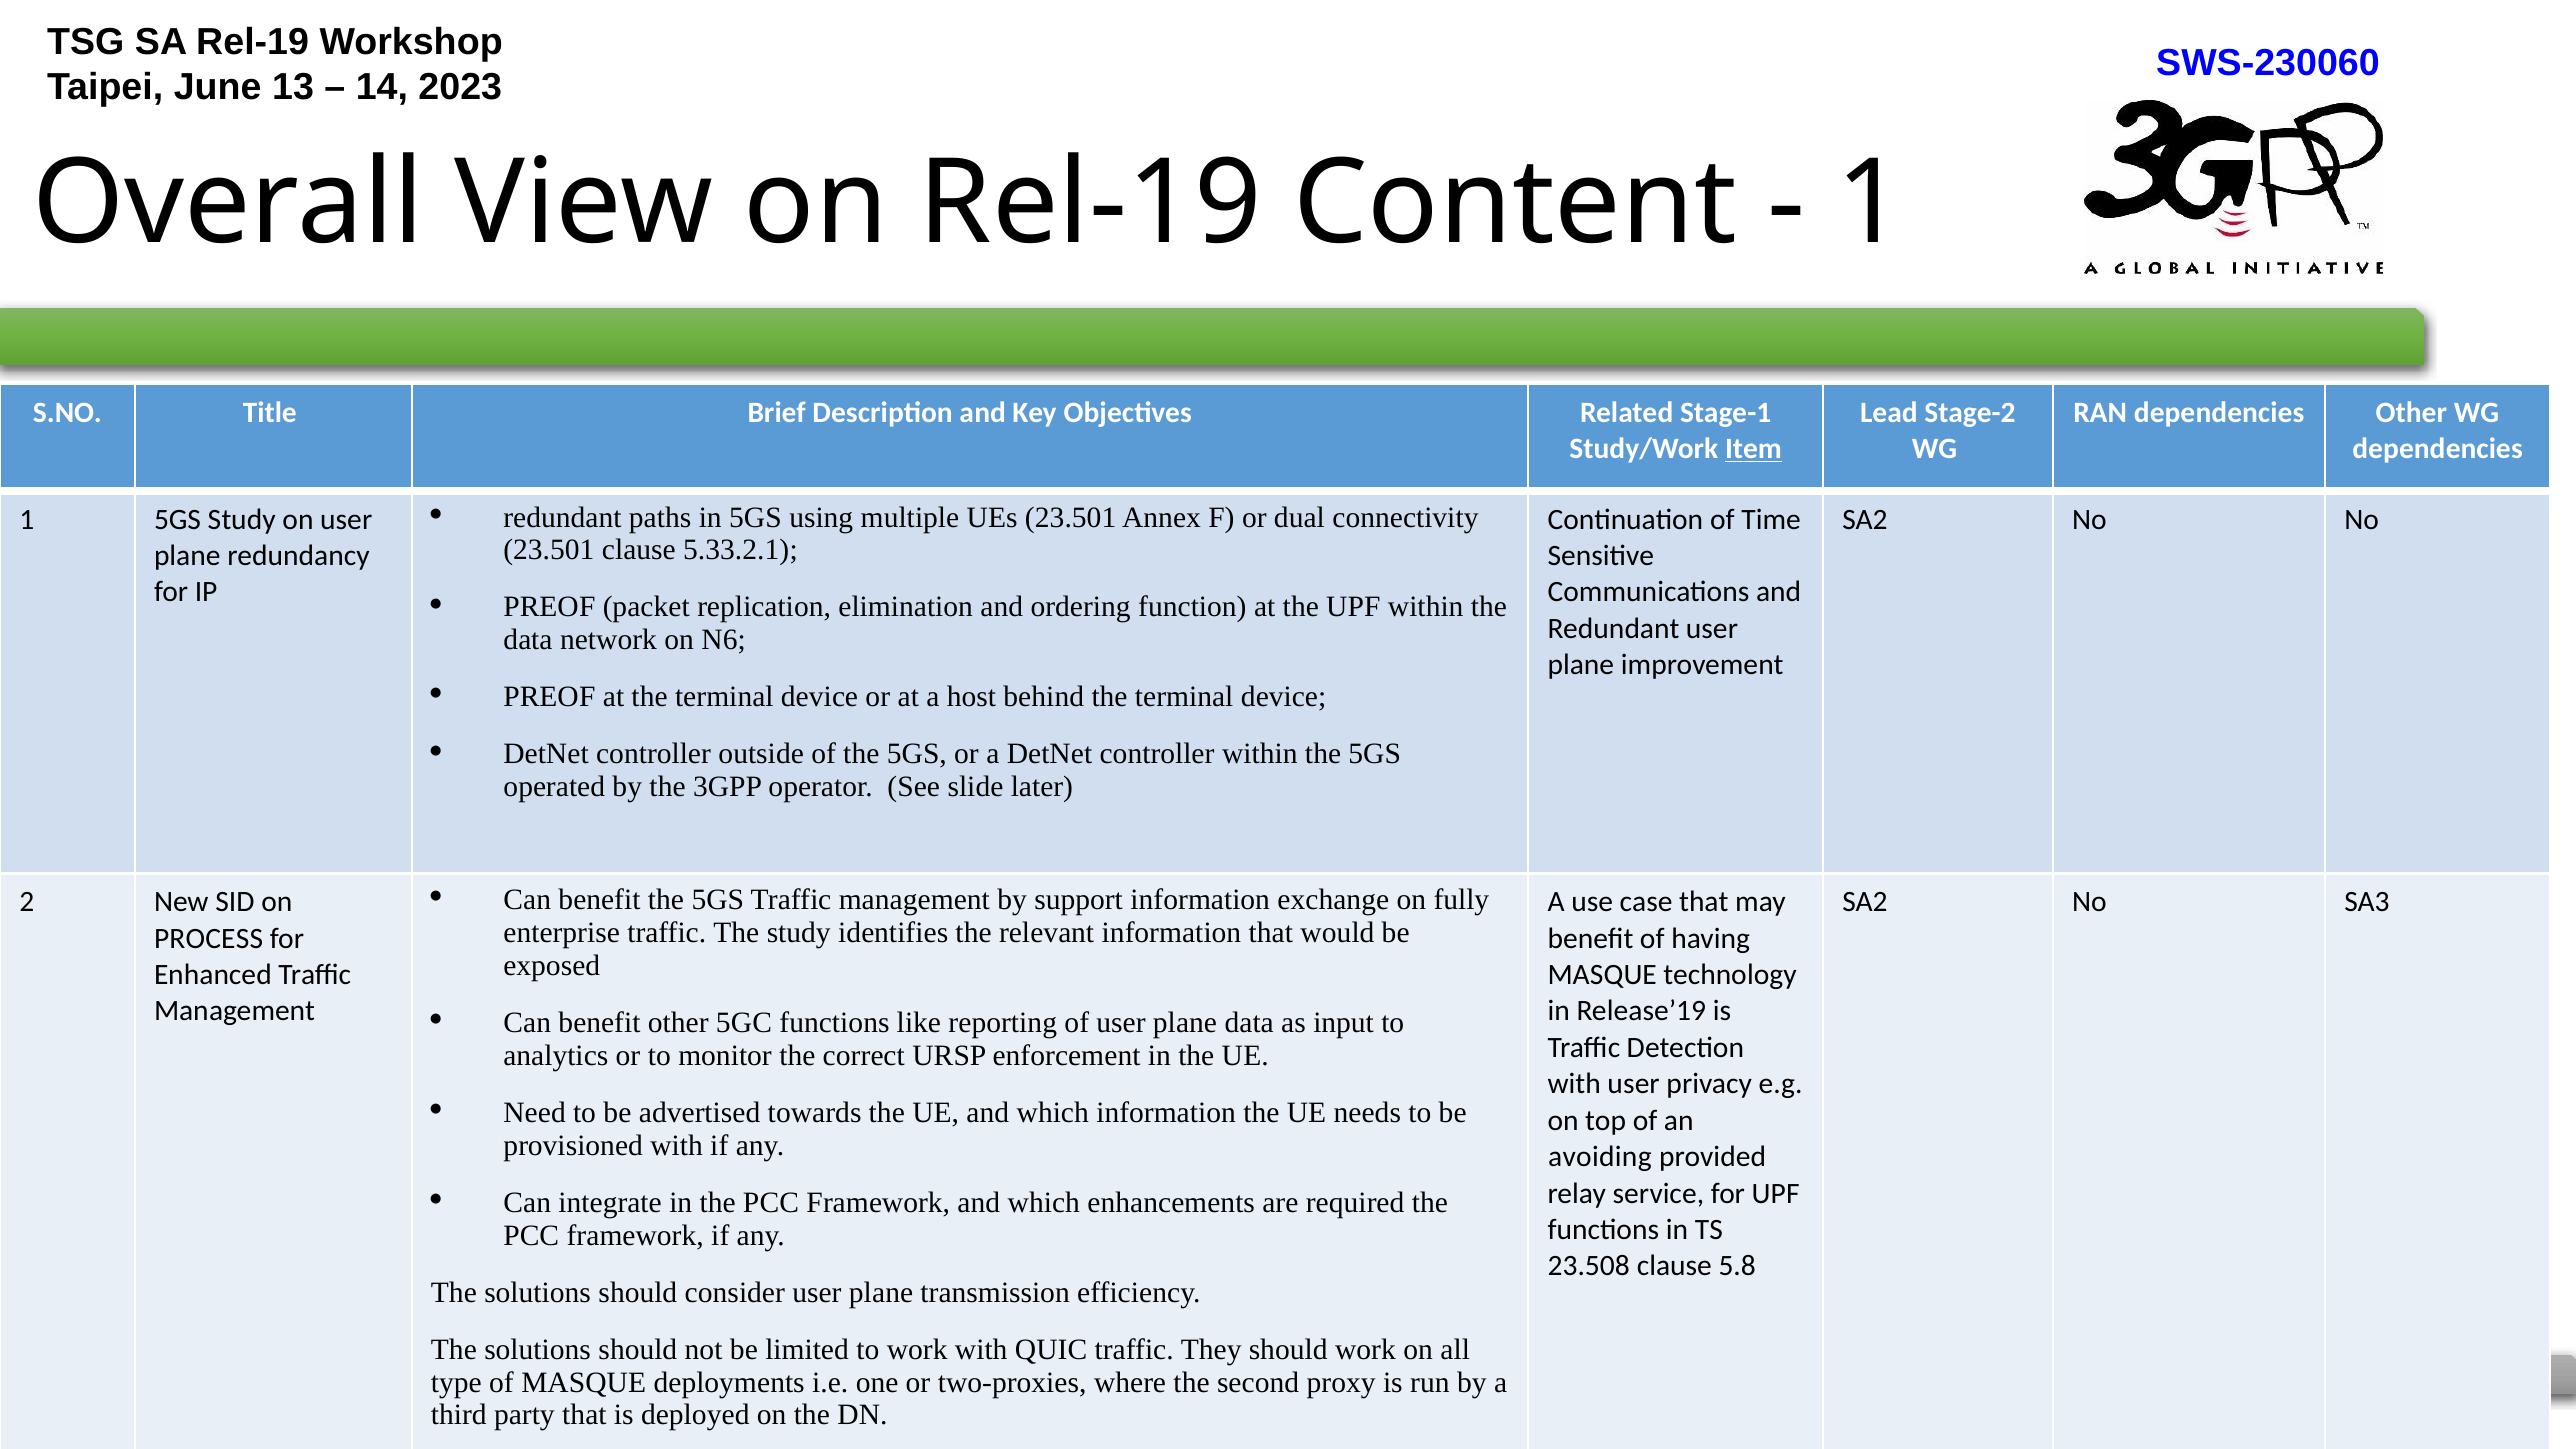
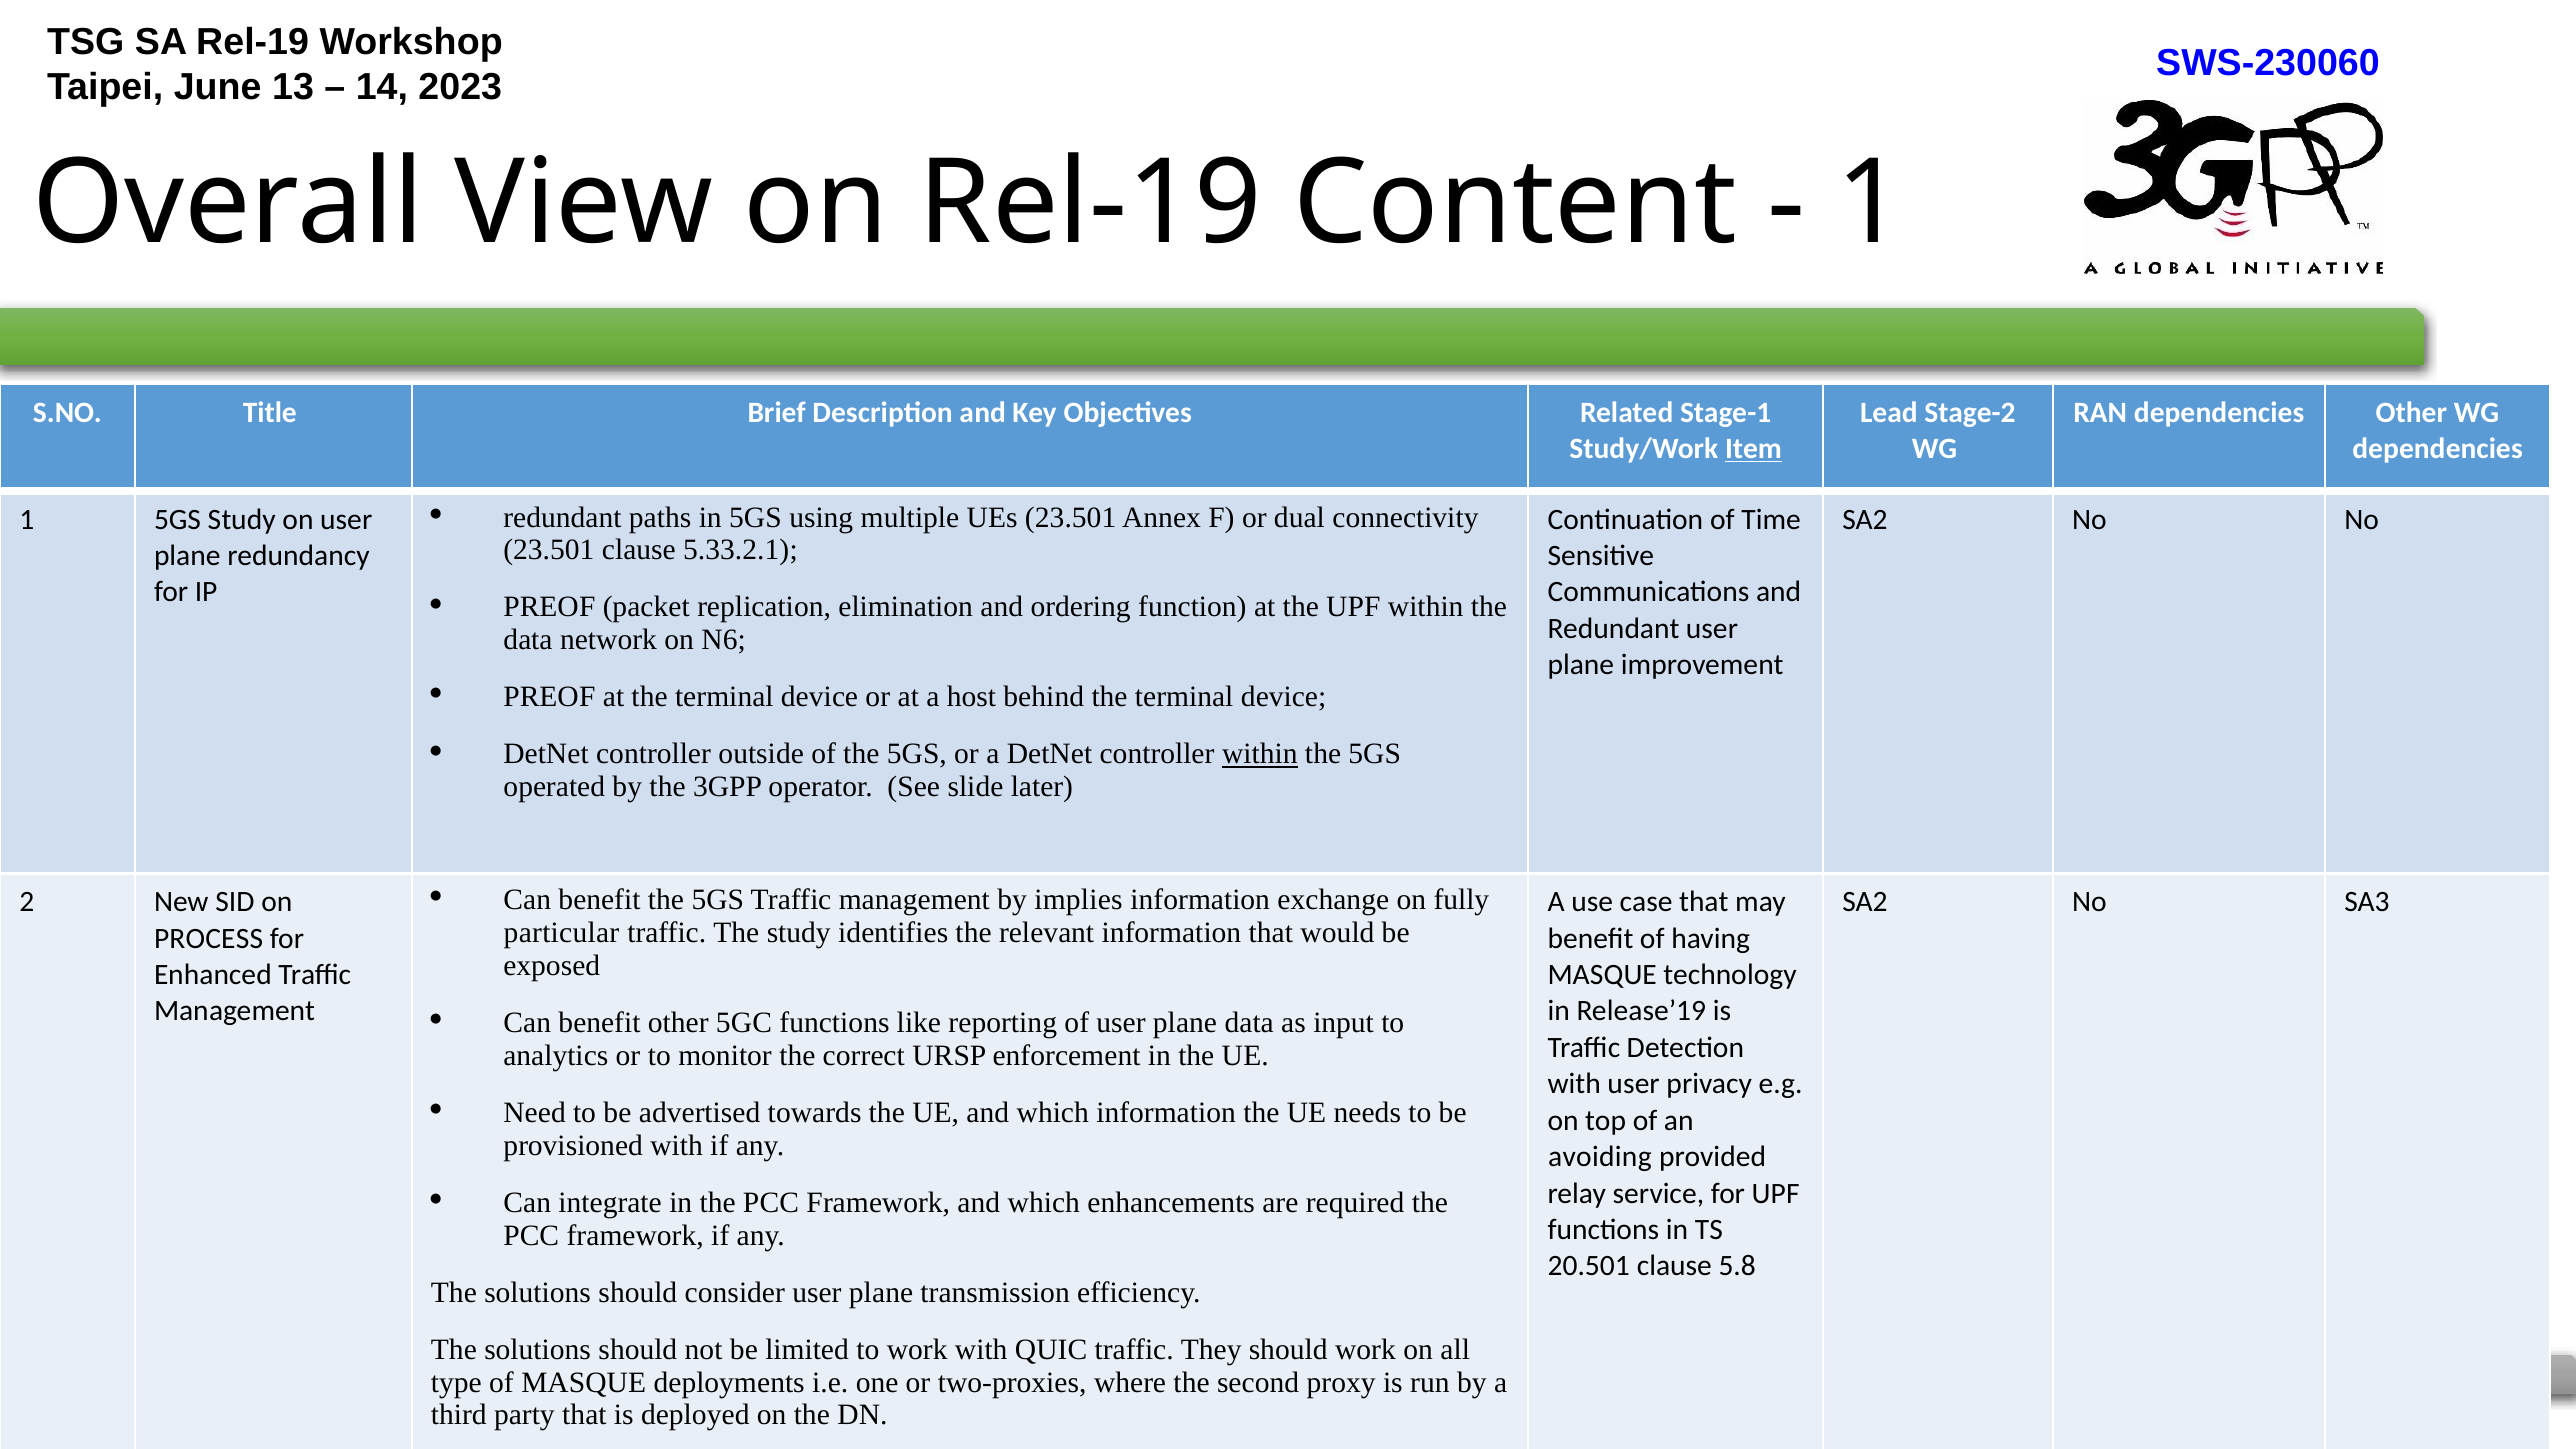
within at (1260, 754) underline: none -> present
support: support -> implies
enterprise: enterprise -> particular
23.508: 23.508 -> 20.501
